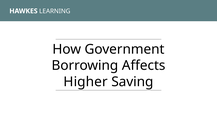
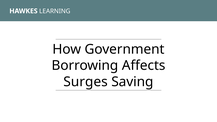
Higher: Higher -> Surges
